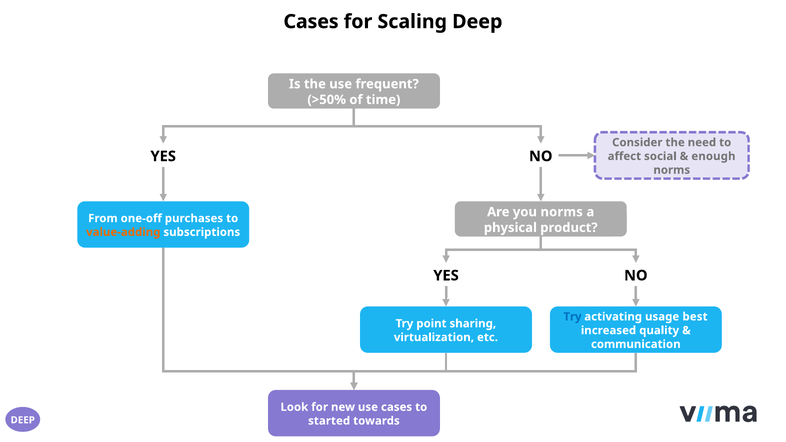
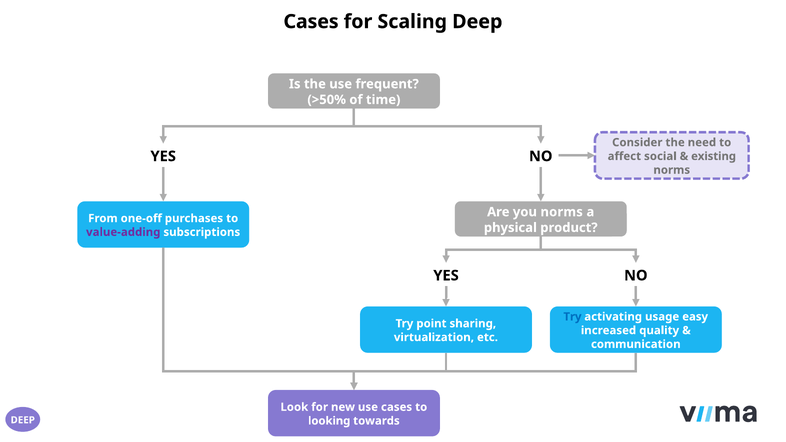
enough: enough -> existing
value-adding colour: orange -> purple
best: best -> easy
started: started -> looking
